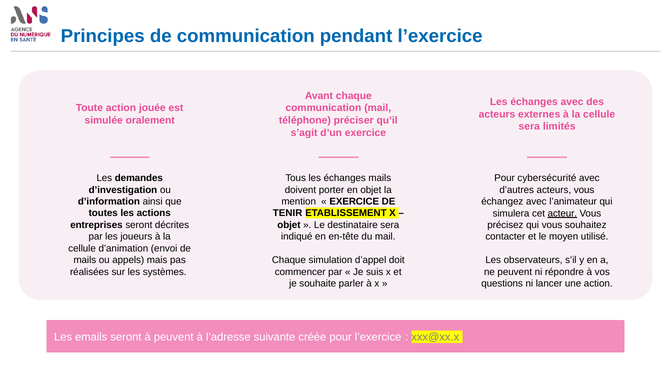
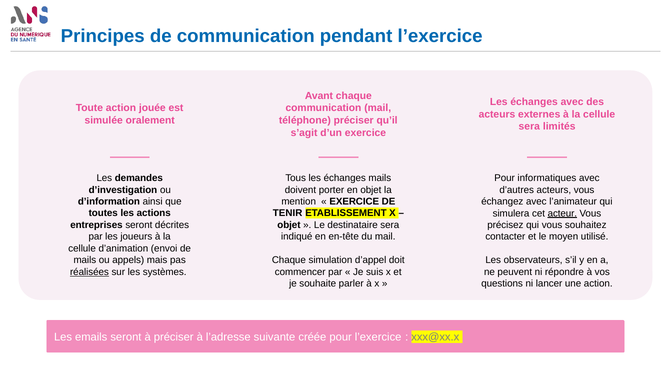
cybersécurité: cybersécurité -> informatiques
réalisées underline: none -> present
à peuvent: peuvent -> préciser
